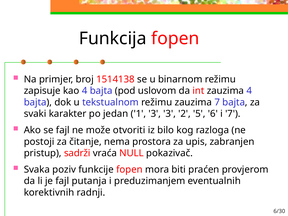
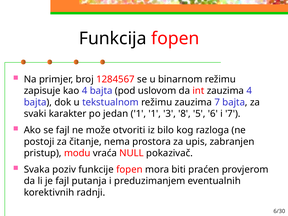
1514138: 1514138 -> 1284567
1 3: 3 -> 1
2: 2 -> 8
sadrži: sadrži -> modu
